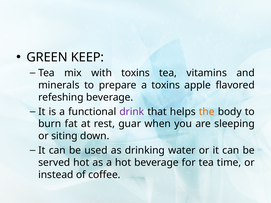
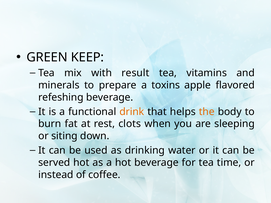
with toxins: toxins -> result
drink colour: purple -> orange
guar: guar -> clots
